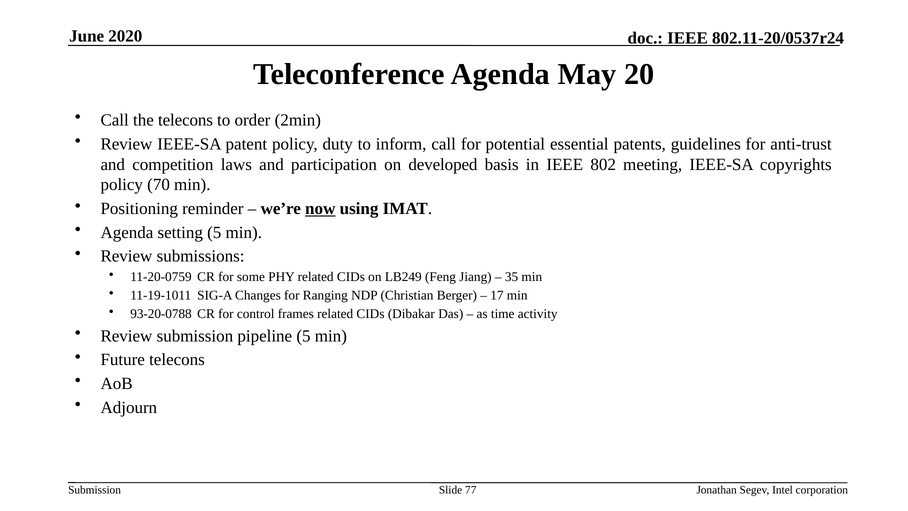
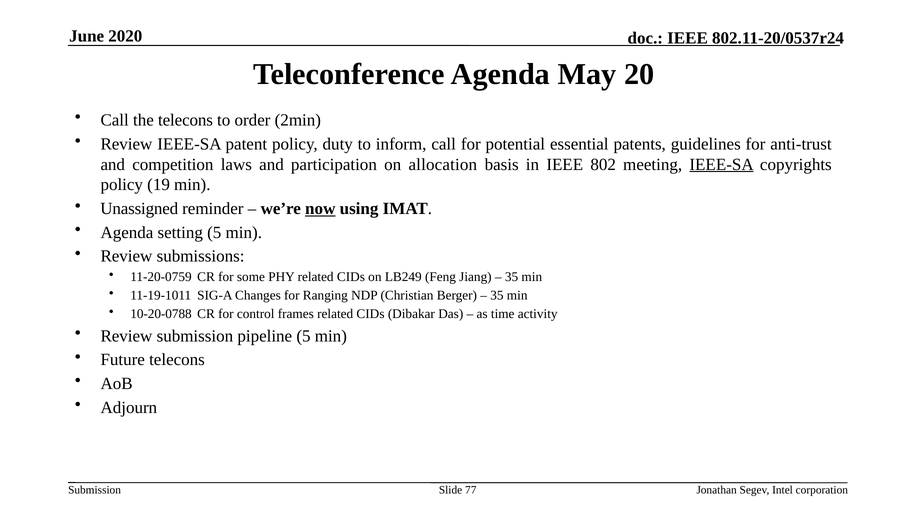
developed: developed -> allocation
IEEE-SA at (722, 164) underline: none -> present
70: 70 -> 19
Positioning: Positioning -> Unassigned
17 at (497, 295): 17 -> 35
93-20-0788: 93-20-0788 -> 10-20-0788
